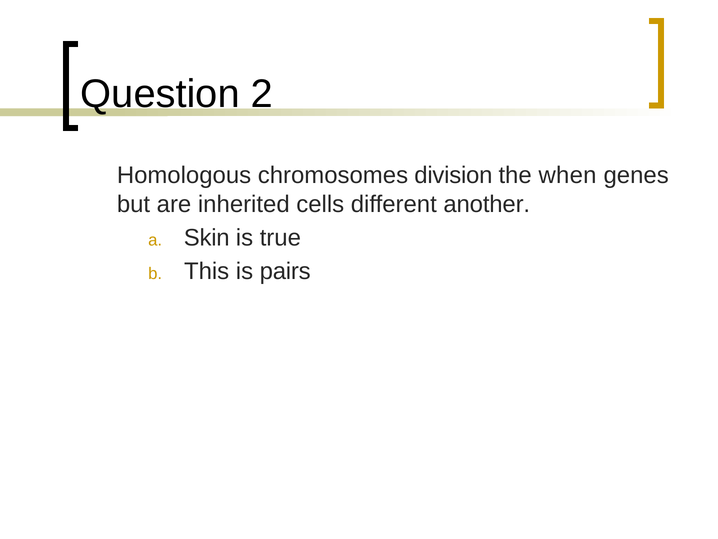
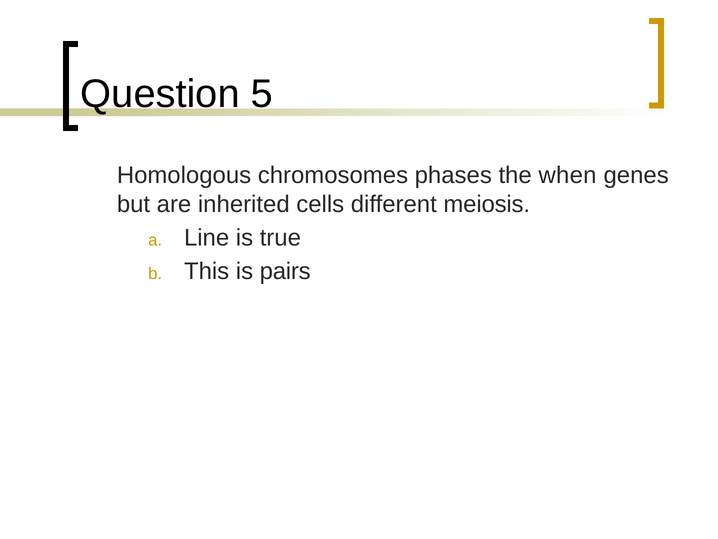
2: 2 -> 5
division: division -> phases
another: another -> meiosis
Skin: Skin -> Line
